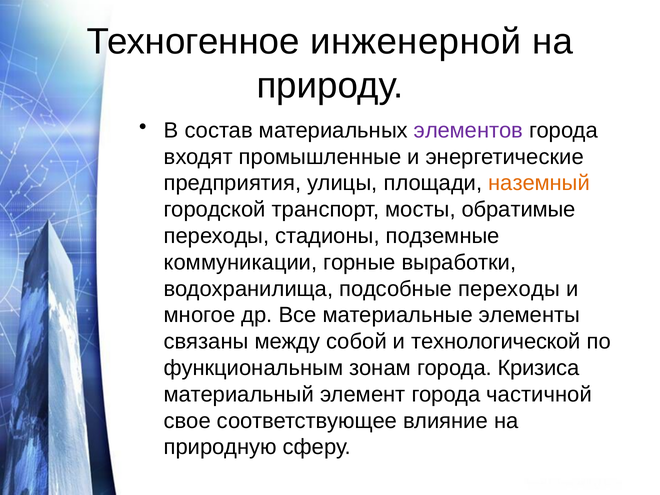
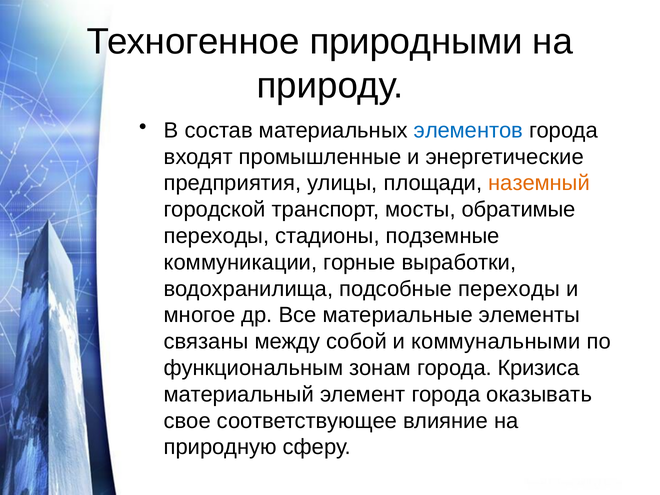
инженерной: инженерной -> природными
элементов colour: purple -> blue
технологической: технологической -> коммунальными
частичной: частичной -> оказывать
